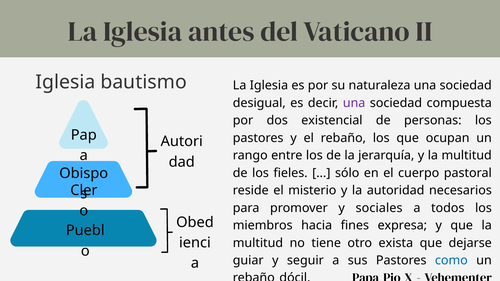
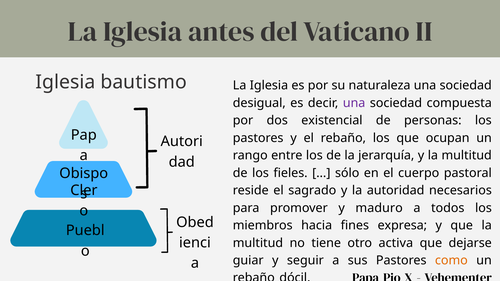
misterio: misterio -> sagrado
sociales: sociales -> maduro
exista: exista -> activa
como colour: blue -> orange
